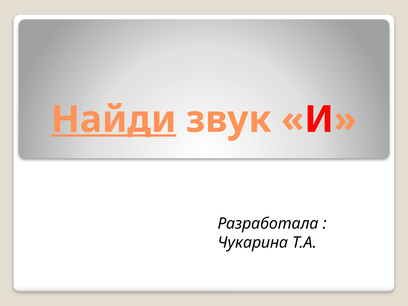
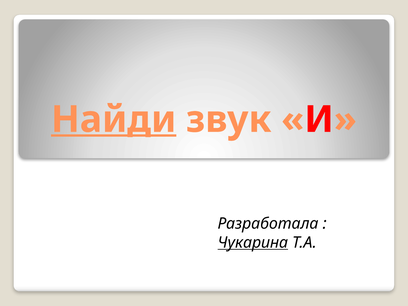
Чукарина underline: none -> present
